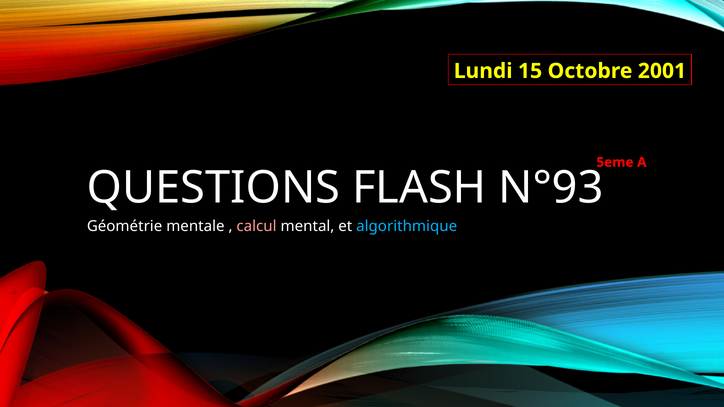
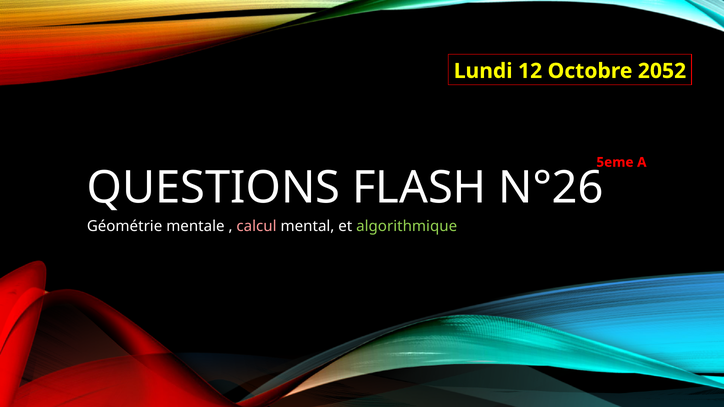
15: 15 -> 12
2001: 2001 -> 2052
N°93: N°93 -> N°26
algorithmique colour: light blue -> light green
